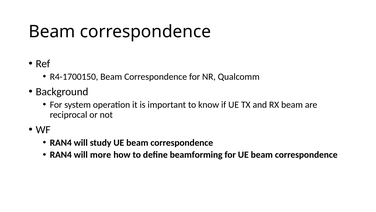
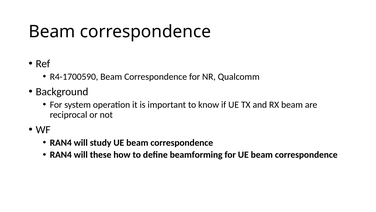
R4-1700150: R4-1700150 -> R4-1700590
more: more -> these
